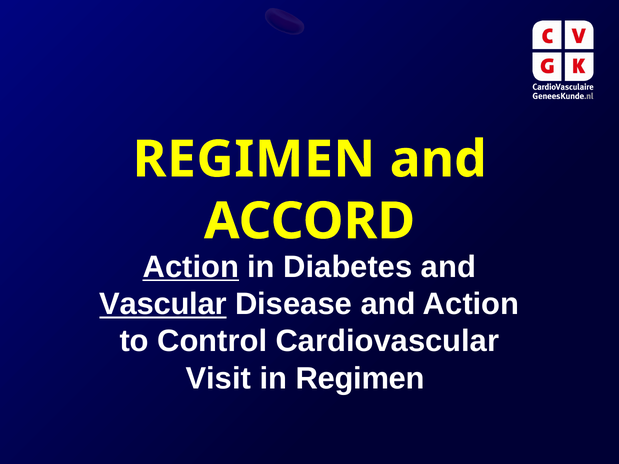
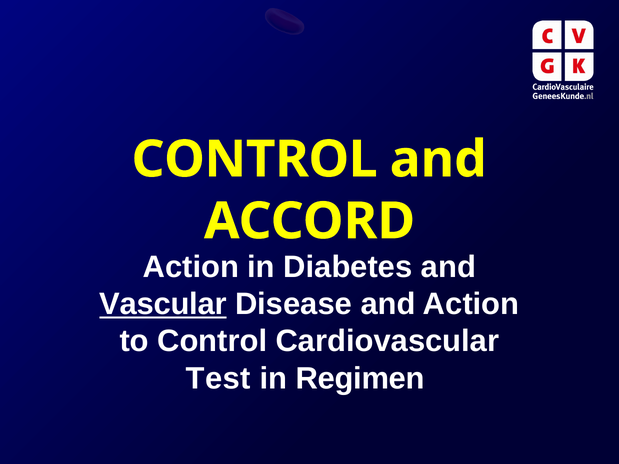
REGIMEN at (254, 160): REGIMEN -> CONTROL
Action at (191, 267) underline: present -> none
Visit: Visit -> Test
